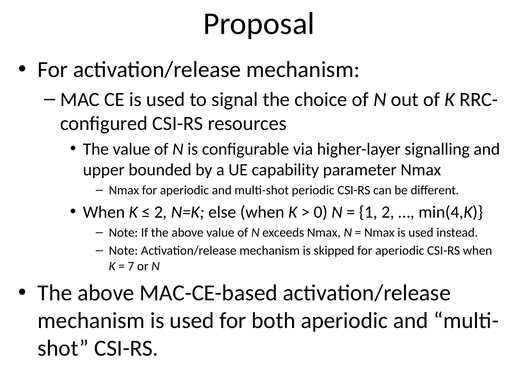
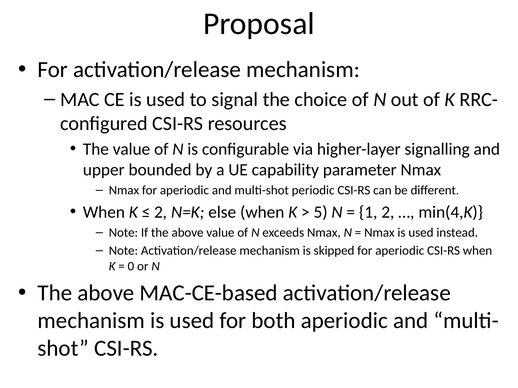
0: 0 -> 5
7: 7 -> 0
